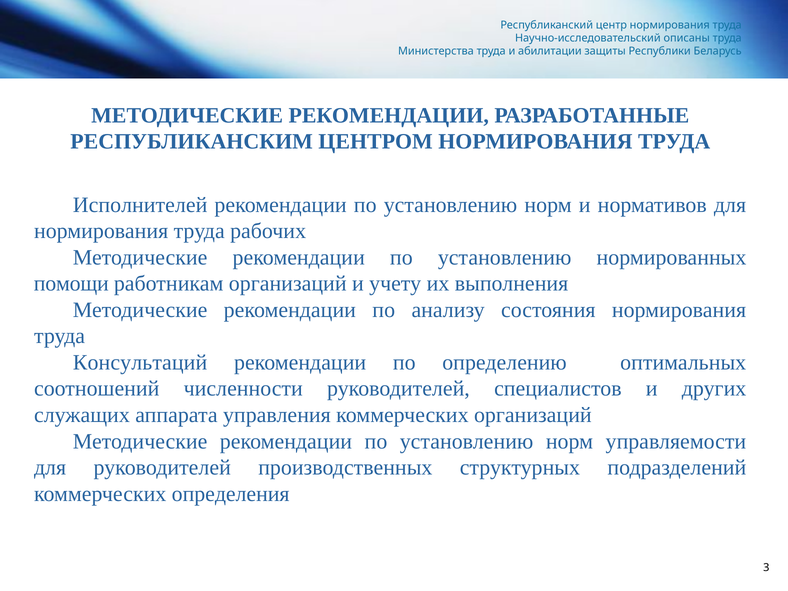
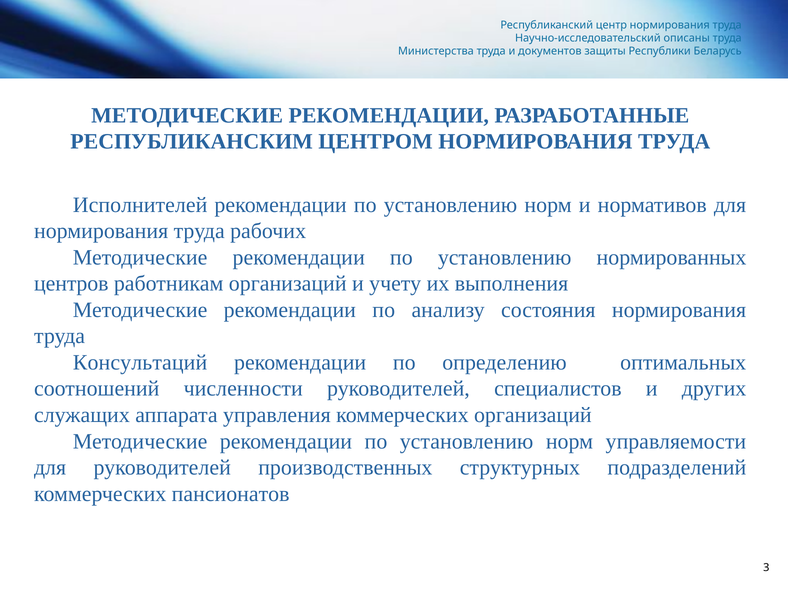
абилитации: абилитации -> документов
помощи: помощи -> центров
определения: определения -> пансионатов
